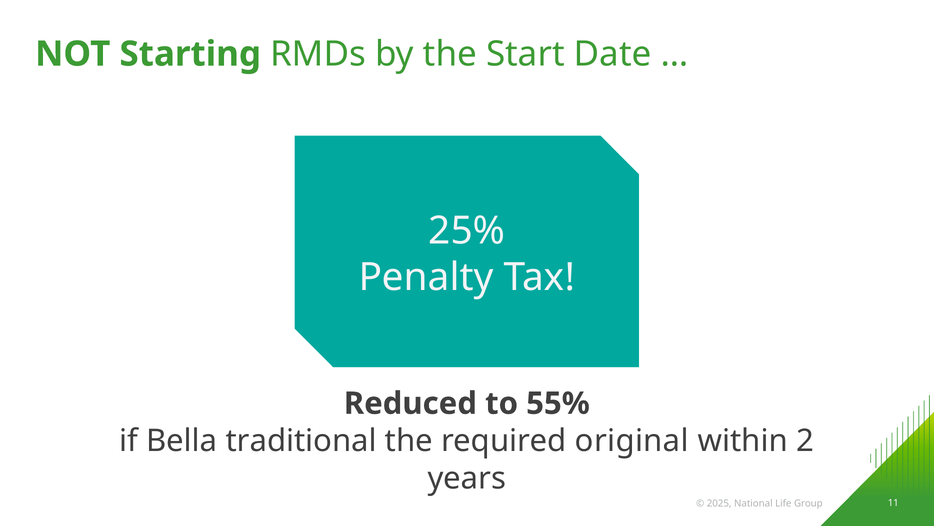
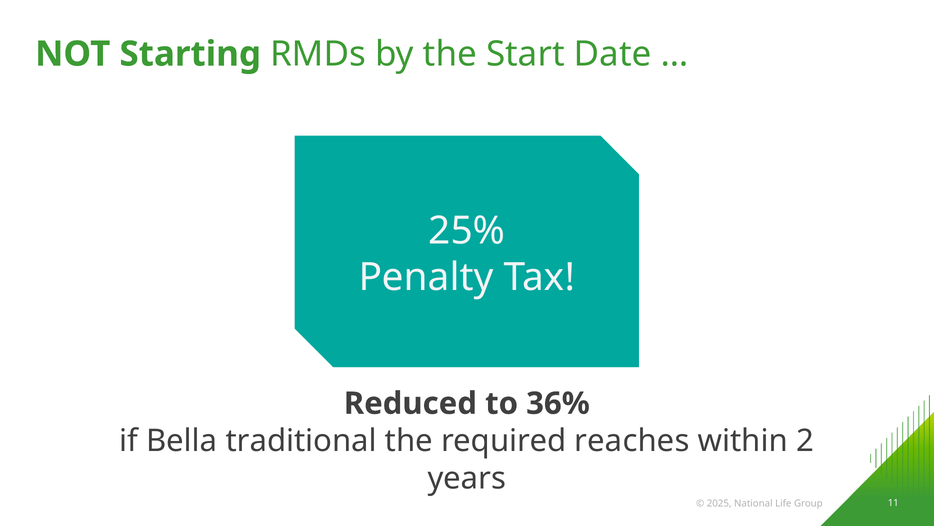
55%: 55% -> 36%
original: original -> reaches
